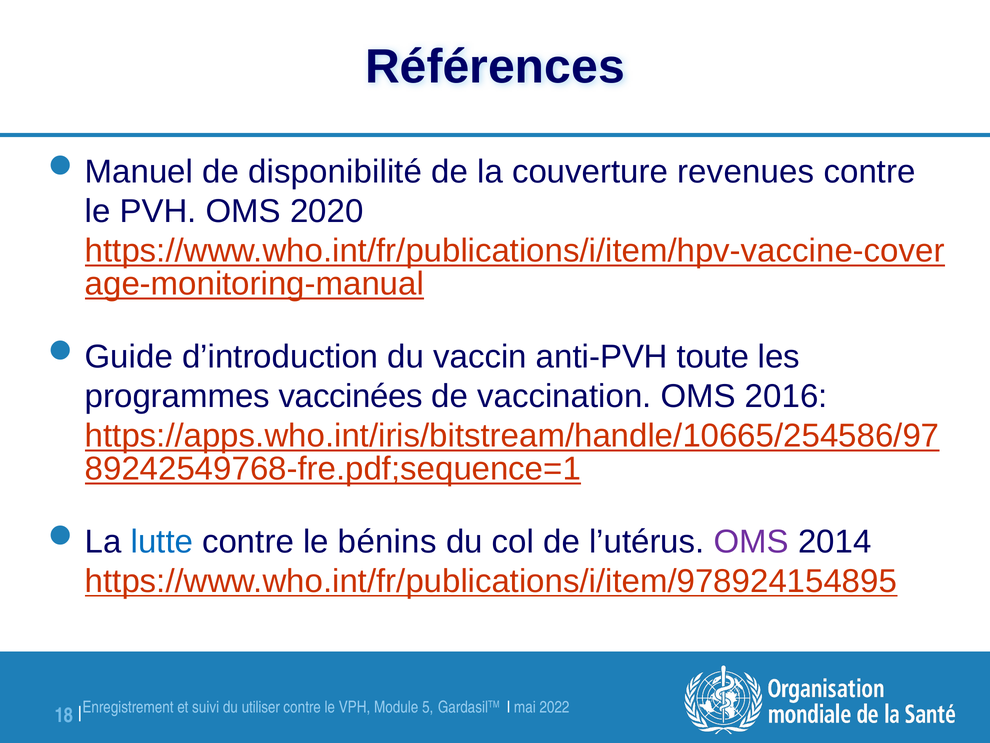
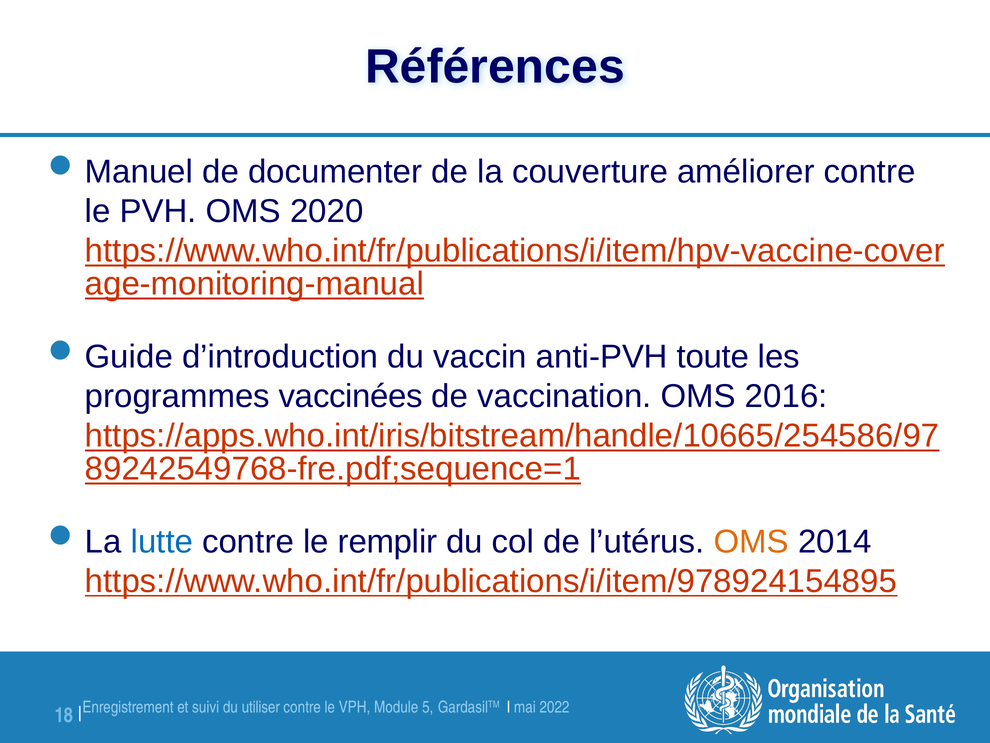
disponibilité: disponibilité -> documenter
revenues: revenues -> améliorer
bénins: bénins -> remplir
OMS at (751, 541) colour: purple -> orange
